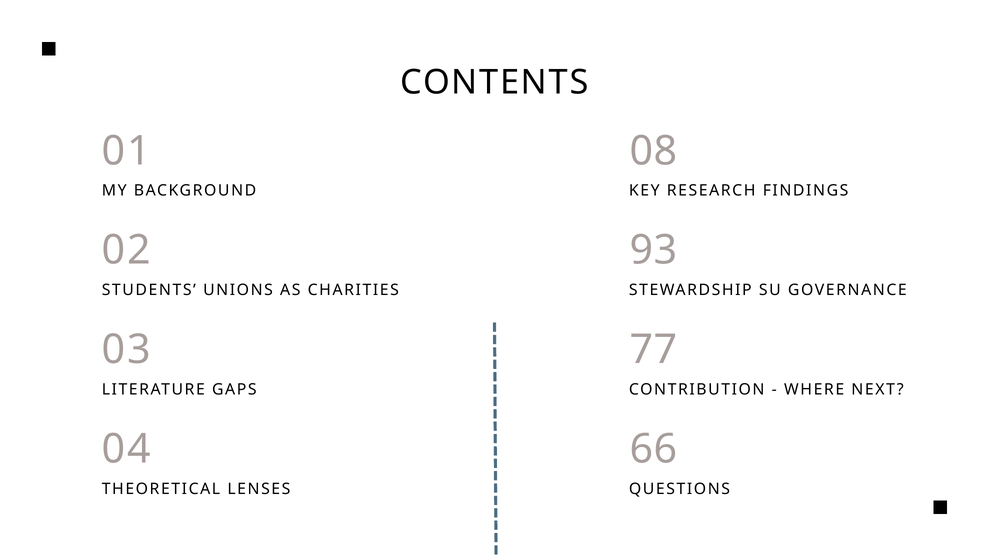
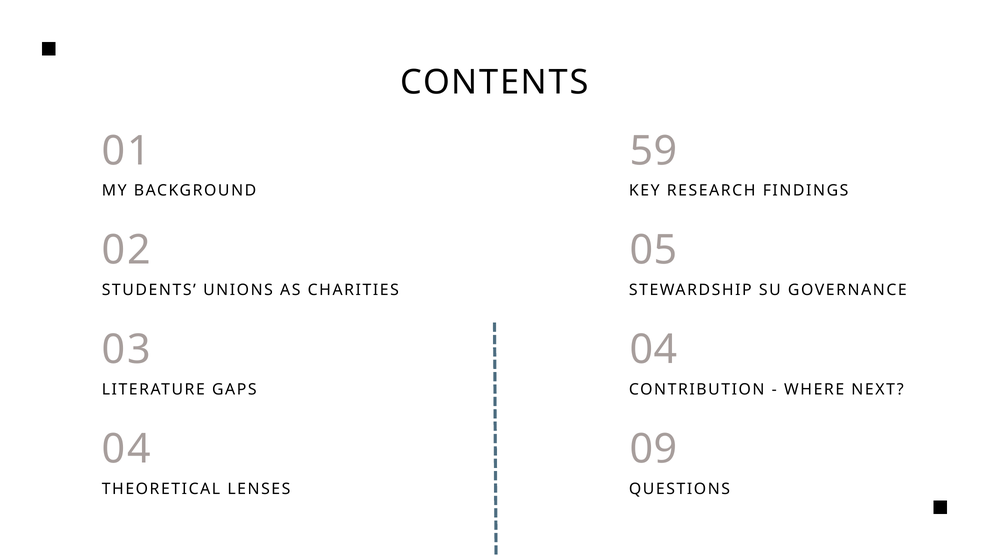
08: 08 -> 59
93: 93 -> 05
03 77: 77 -> 04
66: 66 -> 09
